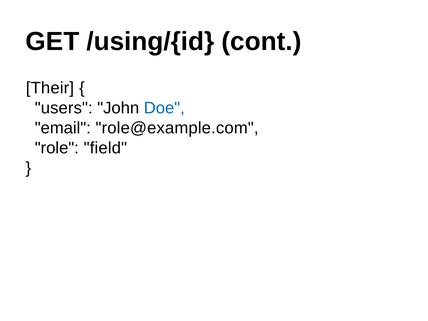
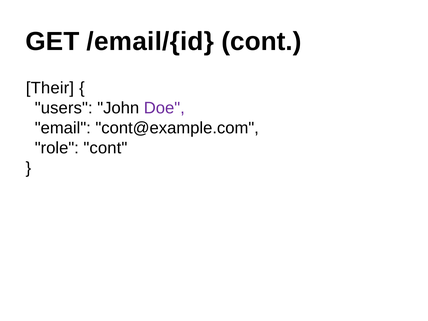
/using/{id: /using/{id -> /email/{id
Doe colour: blue -> purple
role@example.com: role@example.com -> cont@example.com
role field: field -> cont
